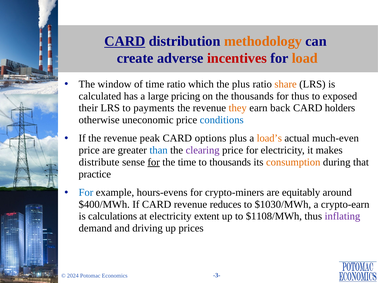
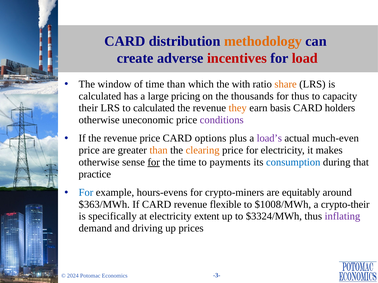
CARD at (125, 41) underline: present -> none
load colour: orange -> red
time ratio: ratio -> than
the plus: plus -> with
exposed: exposed -> capacity
to payments: payments -> calculated
back: back -> basis
conditions colour: blue -> purple
revenue peak: peak -> price
load’s colour: orange -> purple
than at (159, 150) colour: blue -> orange
clearing colour: purple -> orange
distribute at (99, 162): distribute -> otherwise
to thousands: thousands -> payments
consumption colour: orange -> blue
$400/MWh: $400/MWh -> $363/MWh
reduces: reduces -> flexible
$1030/MWh: $1030/MWh -> $1008/MWh
crypto-earn: crypto-earn -> crypto-their
calculations: calculations -> specifically
$1108/MWh: $1108/MWh -> $3324/MWh
